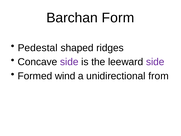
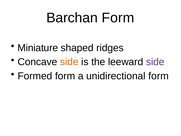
Pedestal: Pedestal -> Miniature
side at (69, 62) colour: purple -> orange
Formed wind: wind -> form
unidirectional from: from -> form
